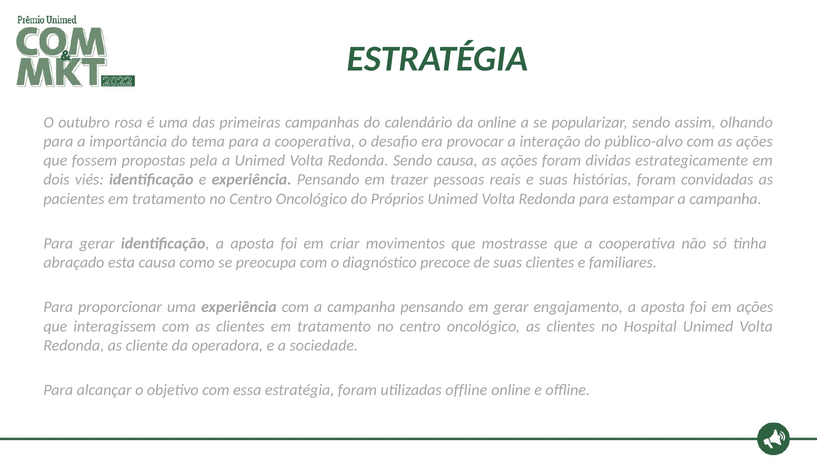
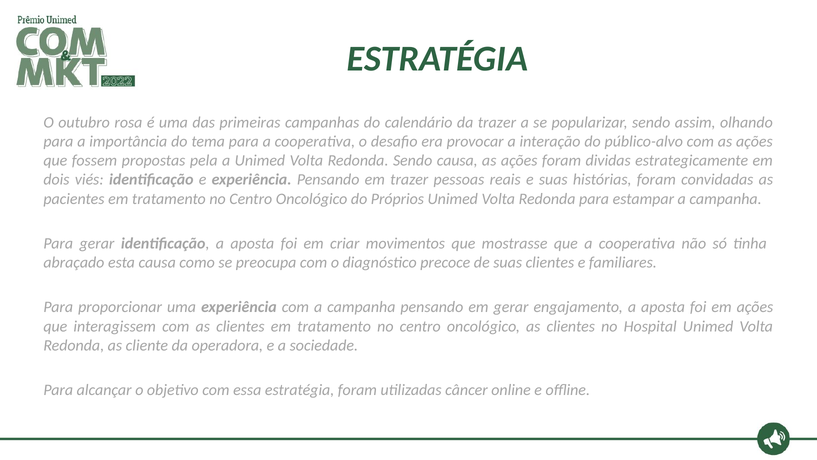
da online: online -> trazer
utilizadas offline: offline -> câncer
